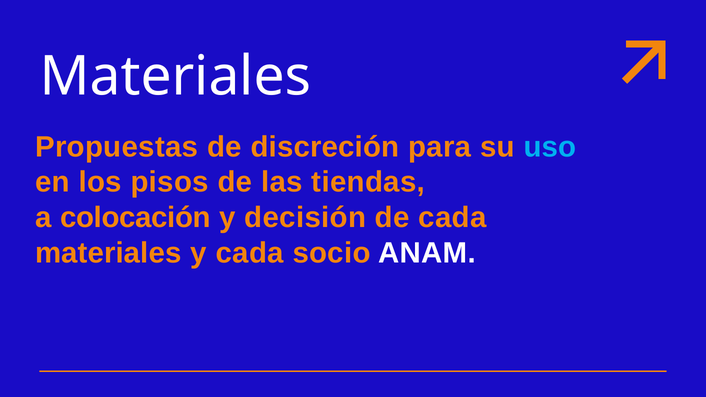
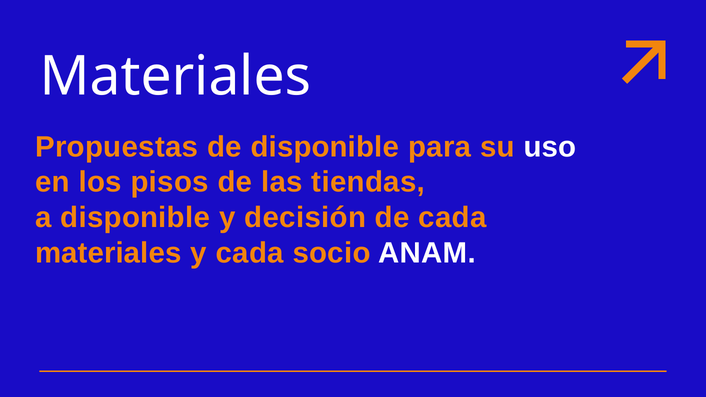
de discreción: discreción -> disponible
uso colour: light blue -> white
a colocación: colocación -> disponible
